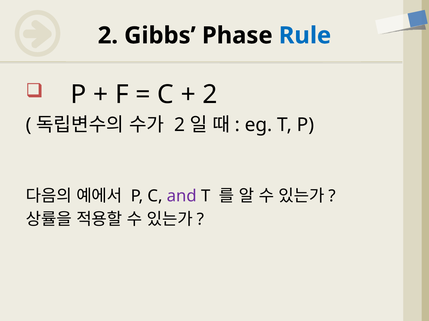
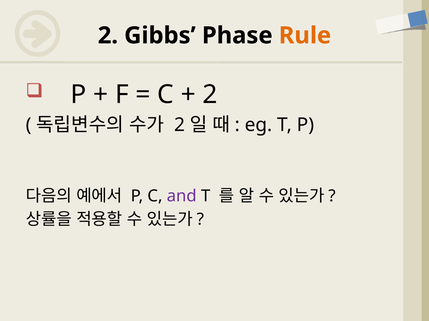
Rule colour: blue -> orange
